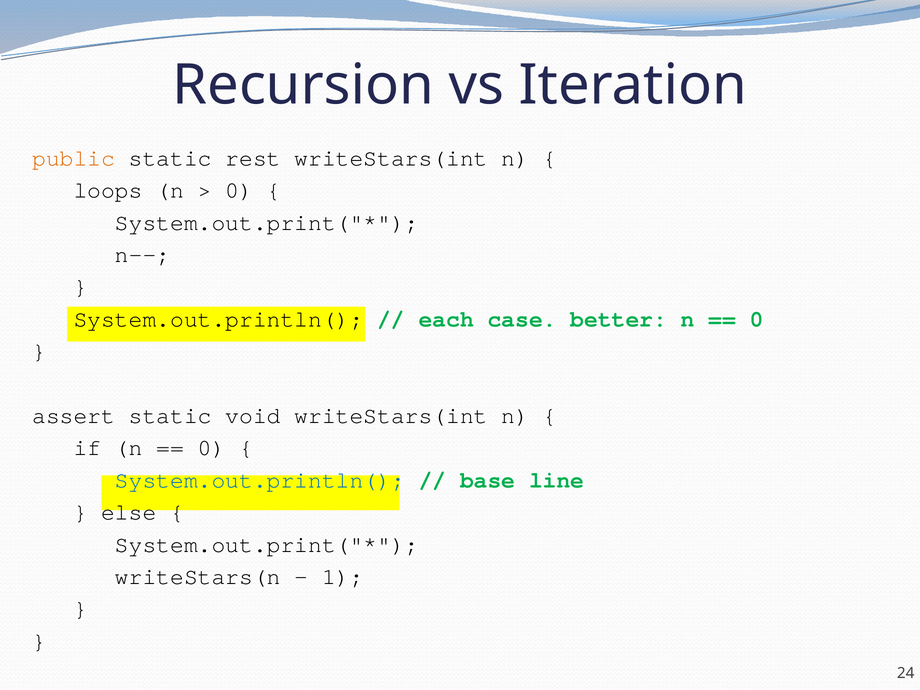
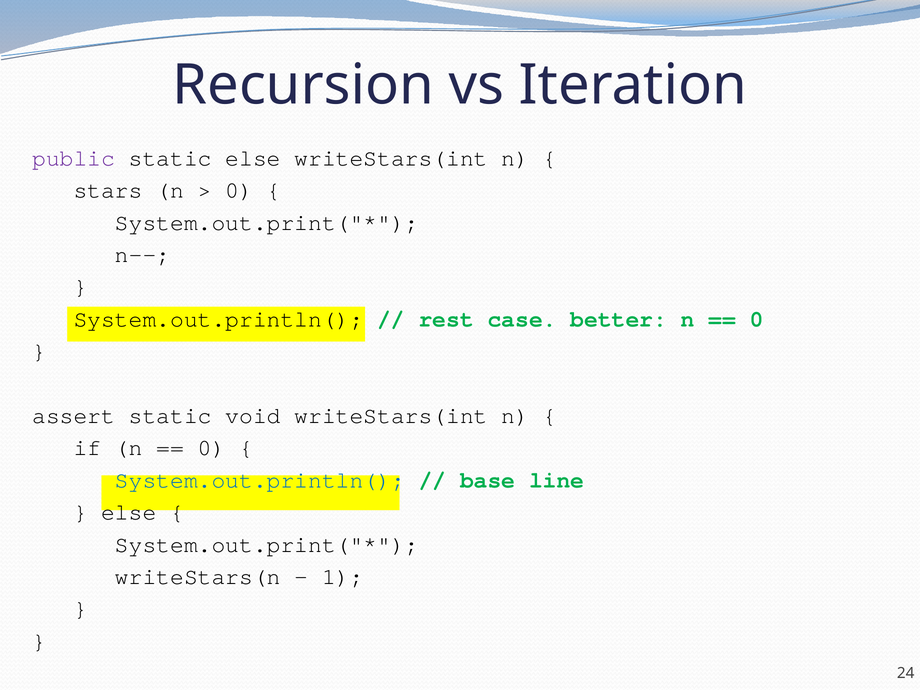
public colour: orange -> purple
static rest: rest -> else
loops: loops -> stars
each: each -> rest
